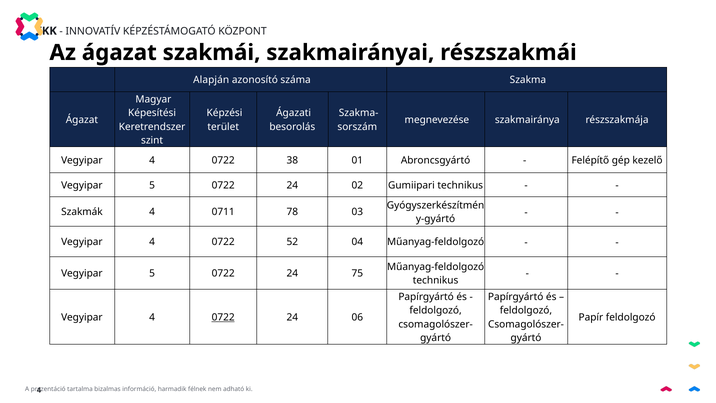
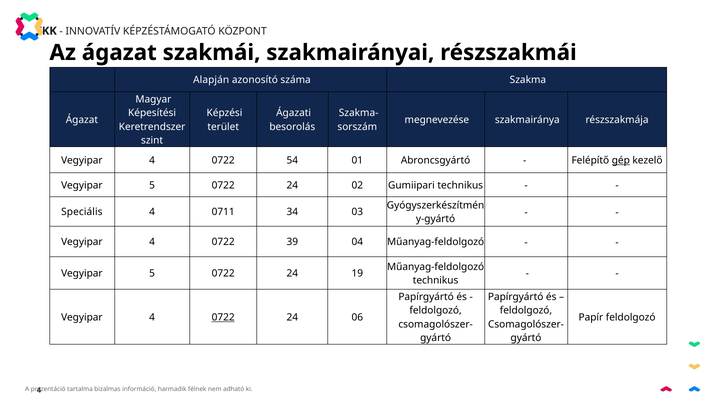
38: 38 -> 54
gép underline: none -> present
Szakmák: Szakmák -> Speciális
78: 78 -> 34
52: 52 -> 39
75: 75 -> 19
